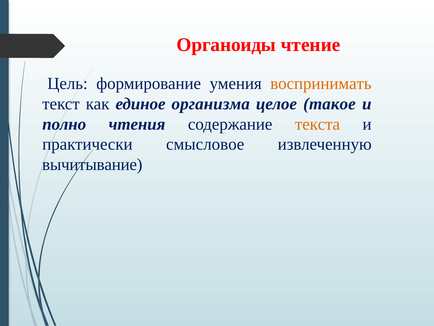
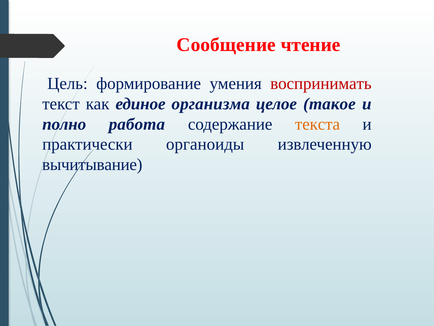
Органоиды: Органоиды -> Сообщение
воспринимать colour: orange -> red
чтения: чтения -> работа
смысловое: смысловое -> органоиды
